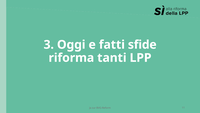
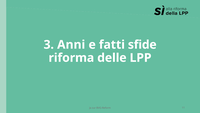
Oggi: Oggi -> Anni
tanti: tanti -> delle
